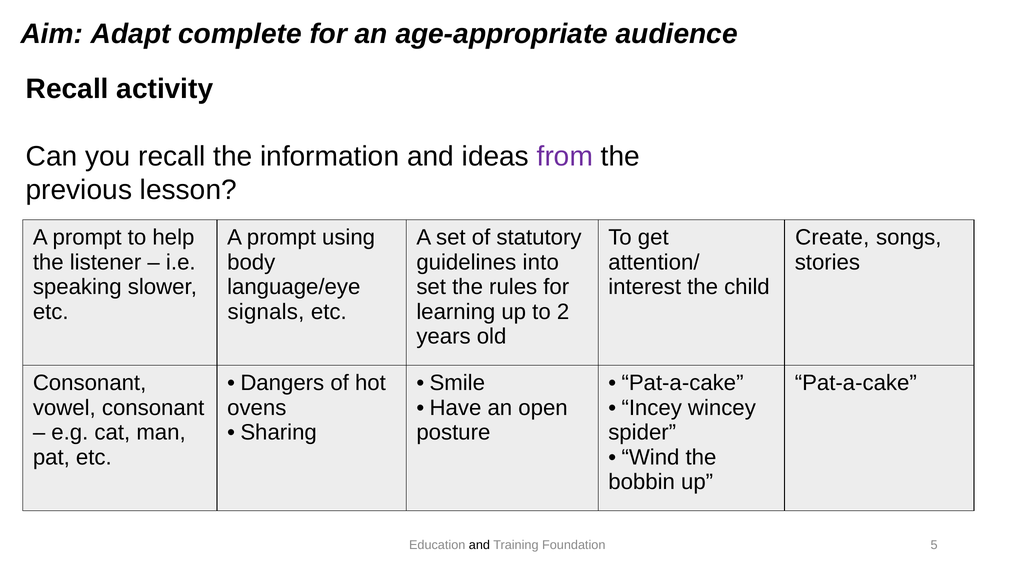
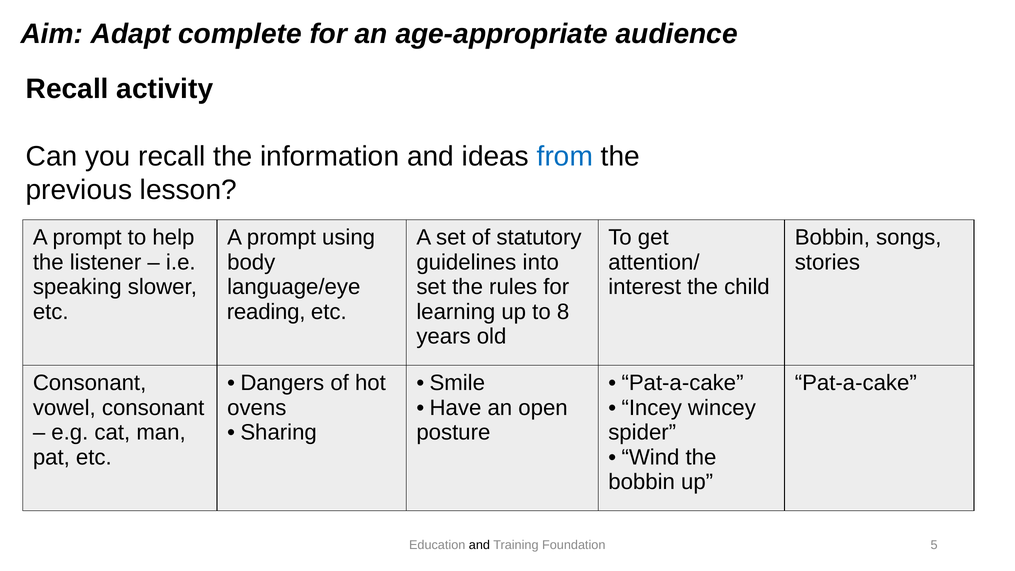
from colour: purple -> blue
Create at (832, 238): Create -> Bobbin
signals: signals -> reading
2: 2 -> 8
